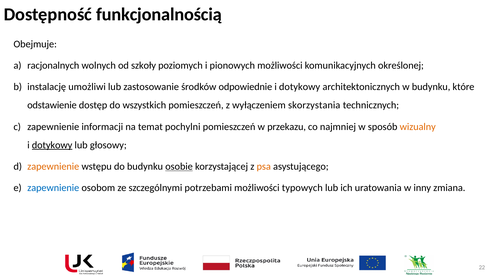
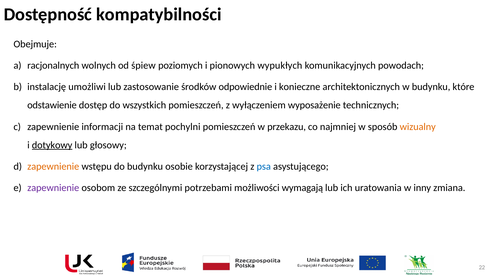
funkcjonalnością: funkcjonalnością -> kompatybilności
szkoły: szkoły -> śpiew
pionowych możliwości: możliwości -> wypukłych
określonej: określonej -> powodach
dotykowy at (300, 87): dotykowy -> konieczne
skorzystania: skorzystania -> wyposażenie
osobie underline: present -> none
psa colour: orange -> blue
zapewnienie at (53, 188) colour: blue -> purple
typowych: typowych -> wymagają
